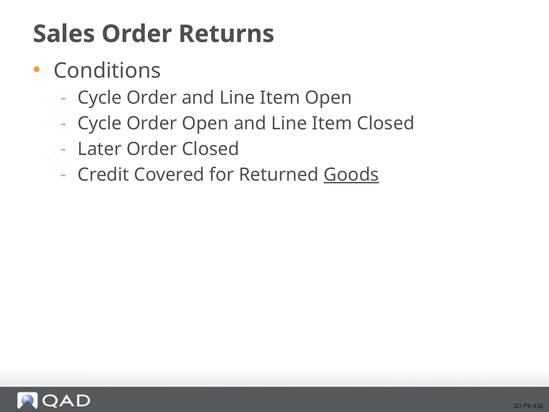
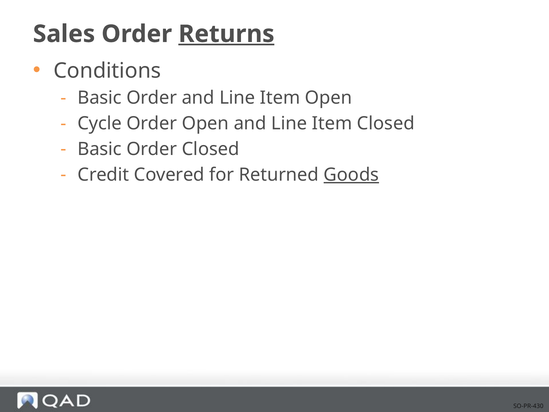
Returns underline: none -> present
Cycle at (100, 98): Cycle -> Basic
Later at (100, 149): Later -> Basic
